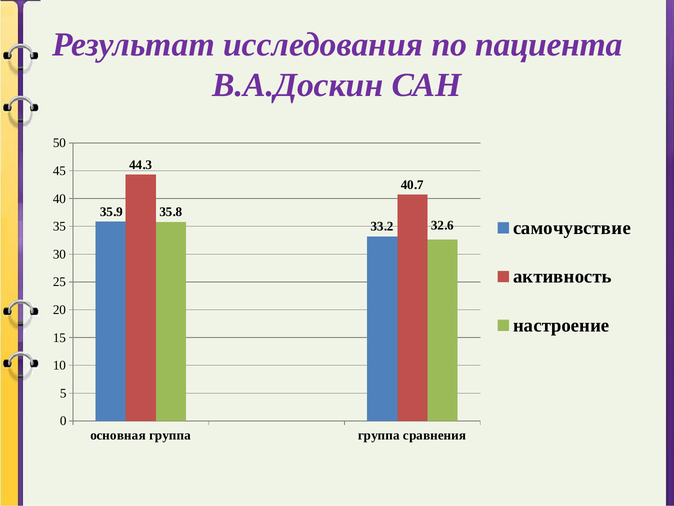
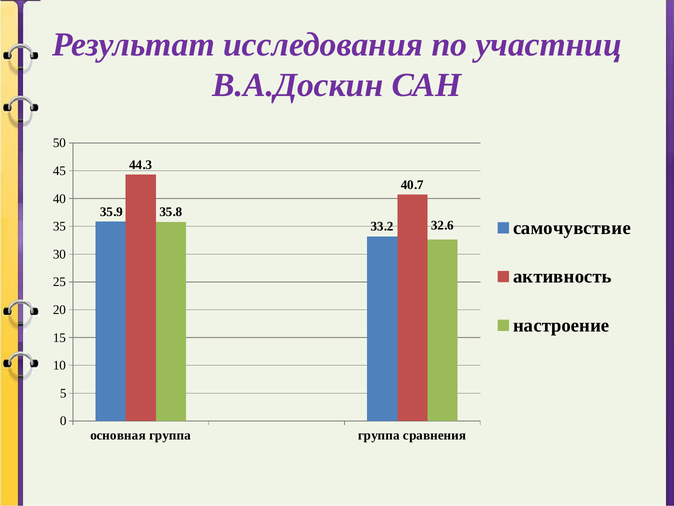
пациента: пациента -> участниц
